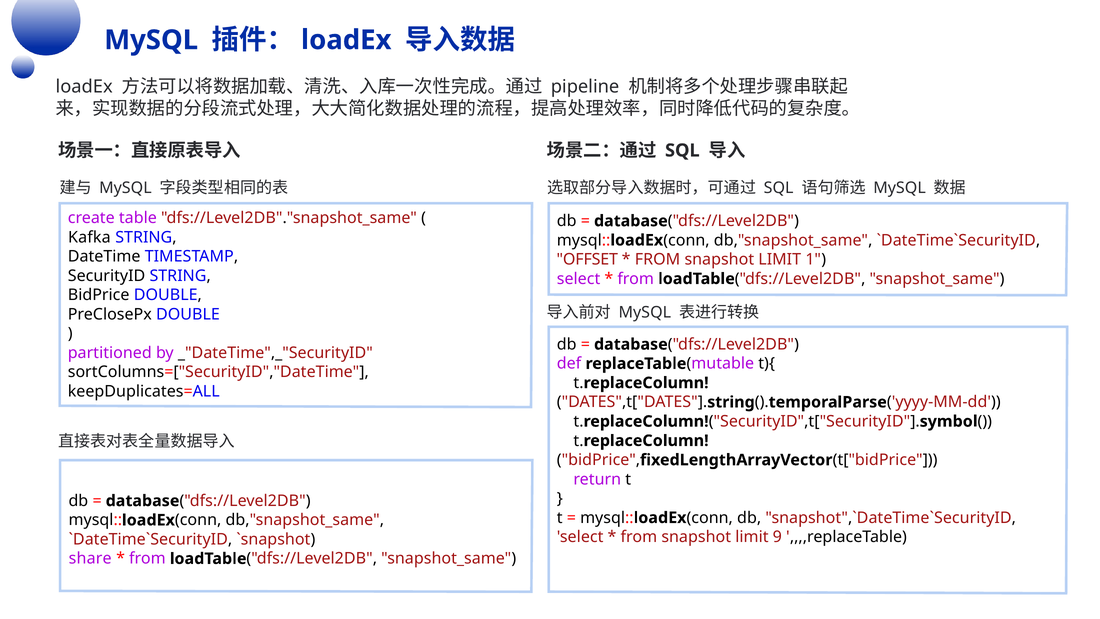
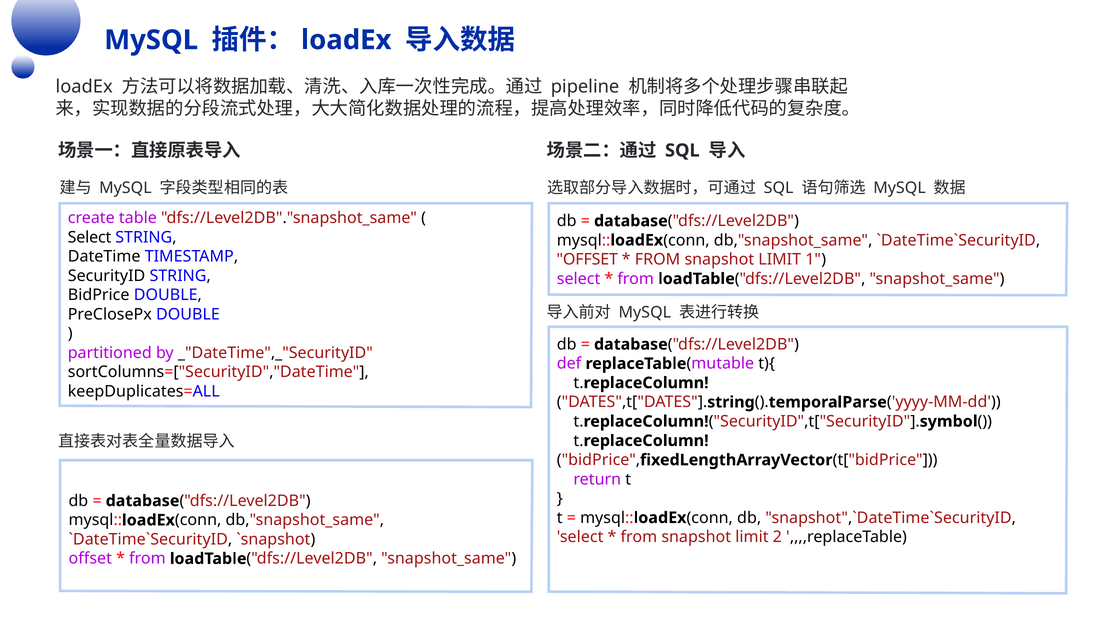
Kafka at (89, 237): Kafka -> Select
9: 9 -> 2
share at (90, 558): share -> offset
